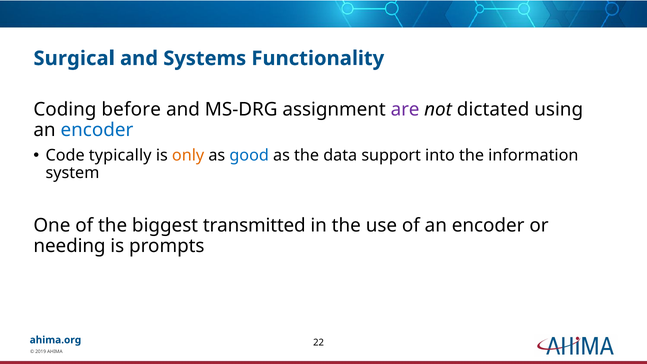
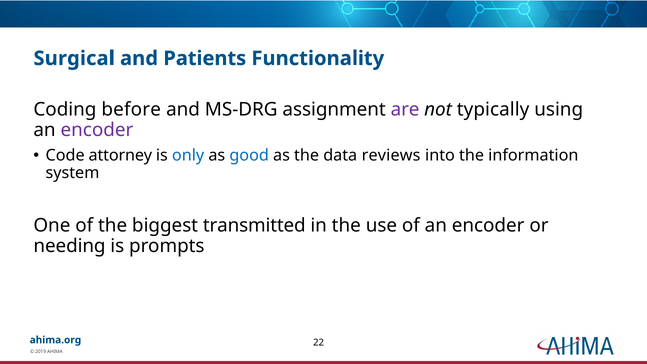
Systems: Systems -> Patients
dictated: dictated -> typically
encoder at (97, 130) colour: blue -> purple
typically: typically -> attorney
only colour: orange -> blue
support: support -> reviews
